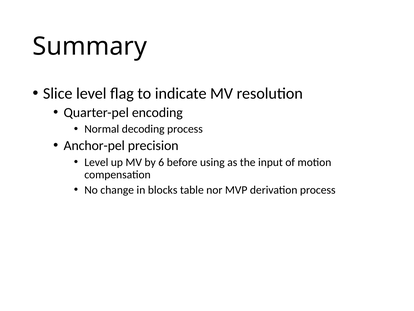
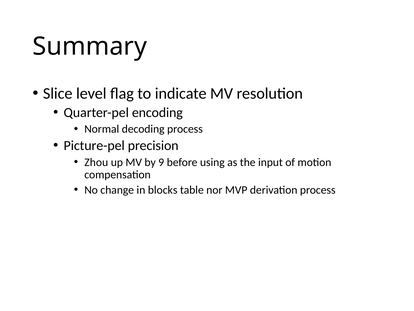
Anchor-pel: Anchor-pel -> Picture-pel
Level at (96, 162): Level -> Zhou
6: 6 -> 9
